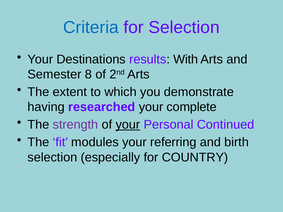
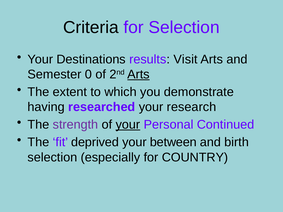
Criteria colour: blue -> black
With: With -> Visit
8: 8 -> 0
Arts at (138, 74) underline: none -> present
complete: complete -> research
modules: modules -> deprived
referring: referring -> between
